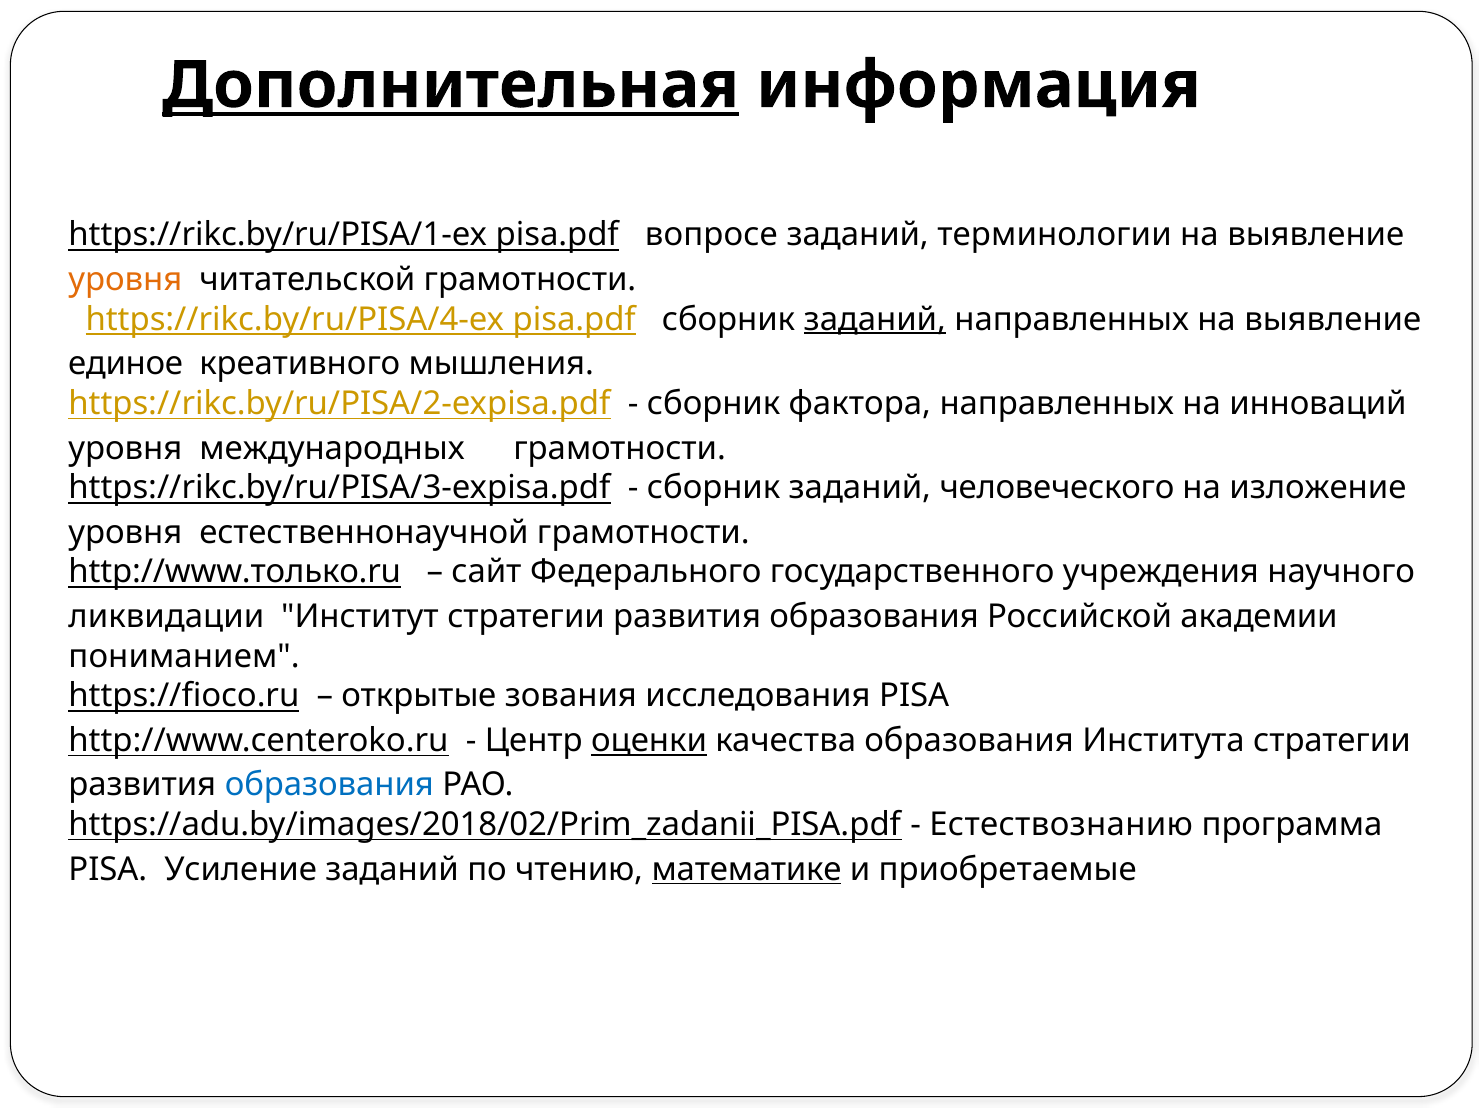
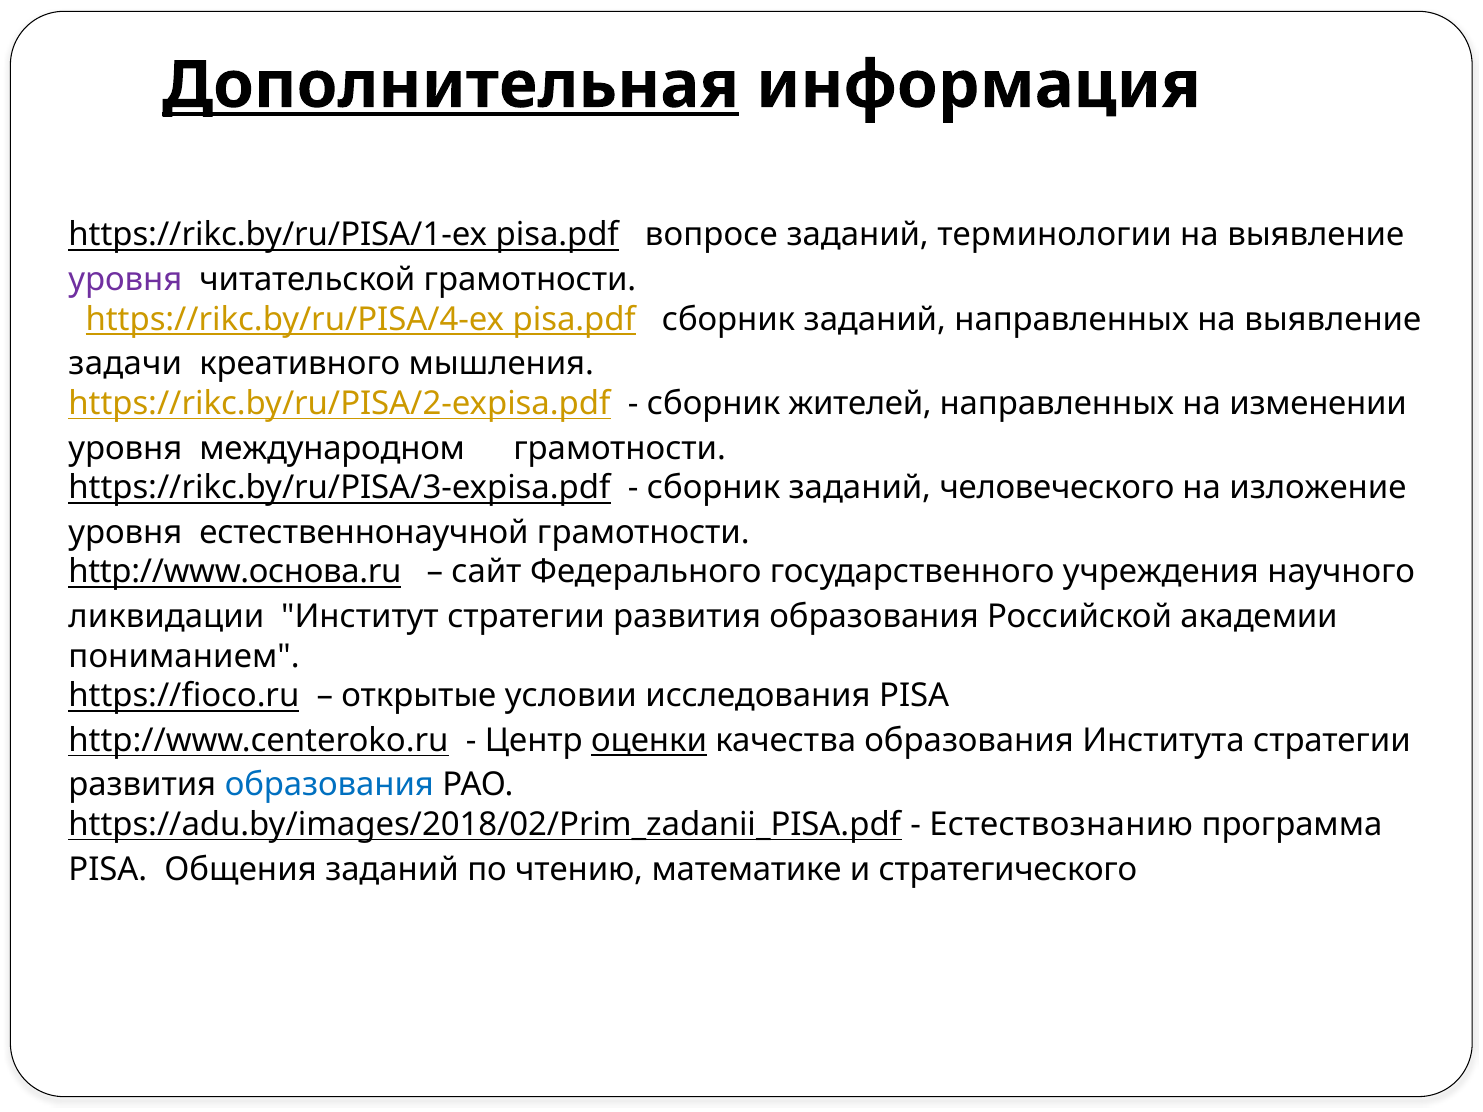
уровня at (125, 280) colour: orange -> purple
заданий at (875, 319) underline: present -> none
единое: единое -> задачи
фактора: фактора -> жителей
инноваций: инноваций -> изменении
международных: международных -> международном
http://www.только.ru: http://www.только.ru -> http://www.основа.ru
зования: зования -> условии
Усиление: Усиление -> Общения
математике underline: present -> none
приобретаемые: приобретаемые -> стратегического
